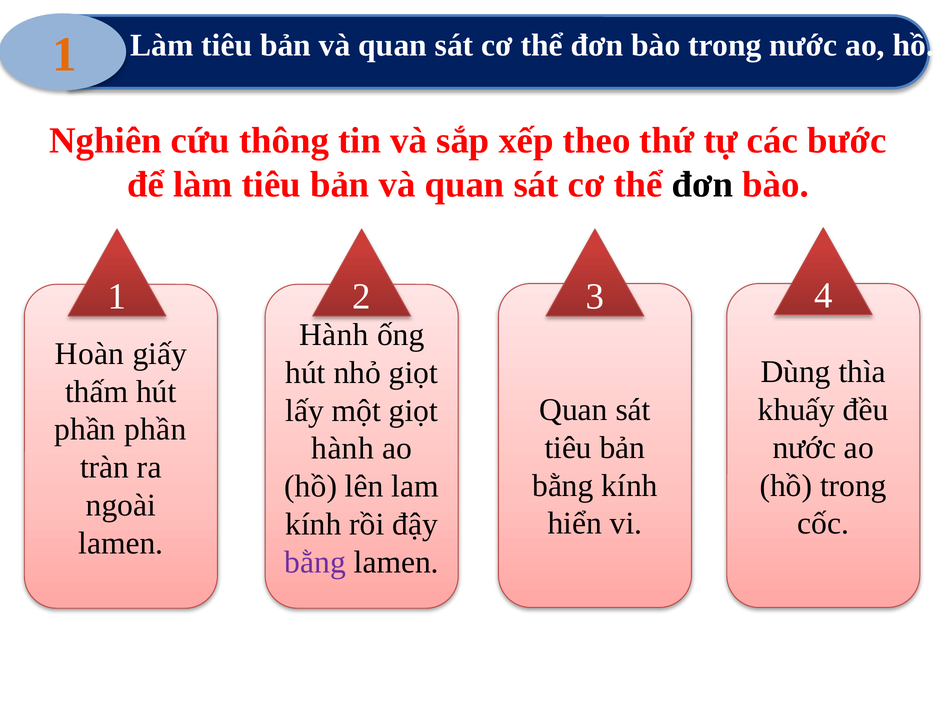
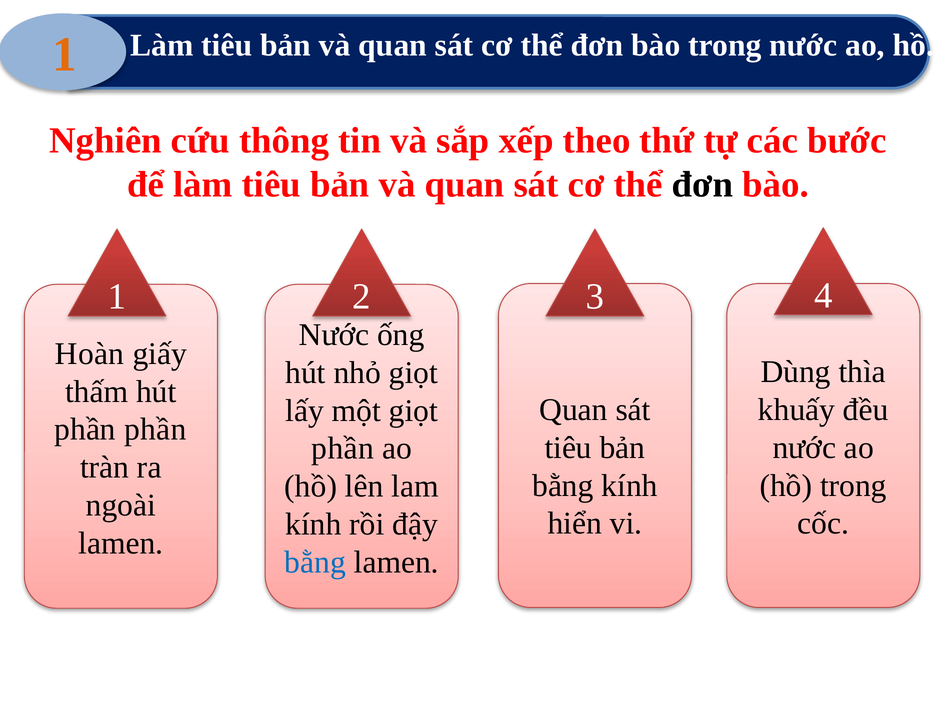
Hành at (334, 335): Hành -> Nước
hành at (343, 448): hành -> phần
bằng at (315, 562) colour: purple -> blue
